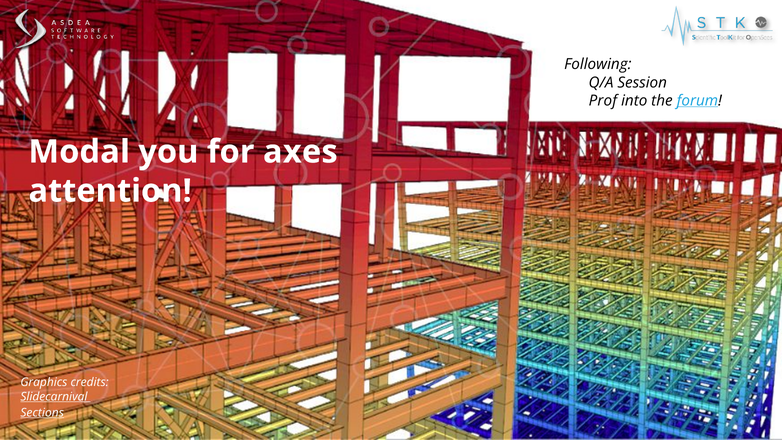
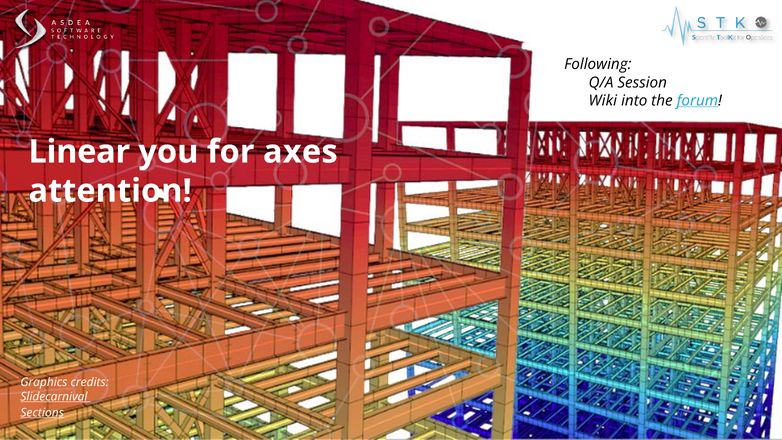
Prof: Prof -> Wiki
Modal: Modal -> Linear
